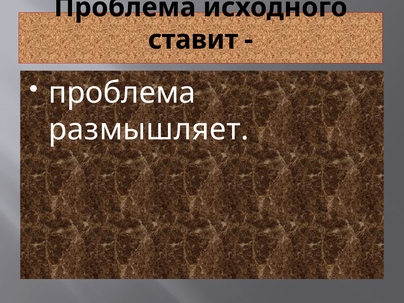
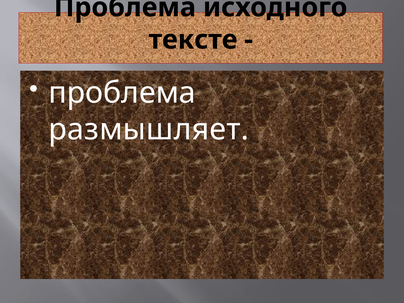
ставит: ставит -> тексте
